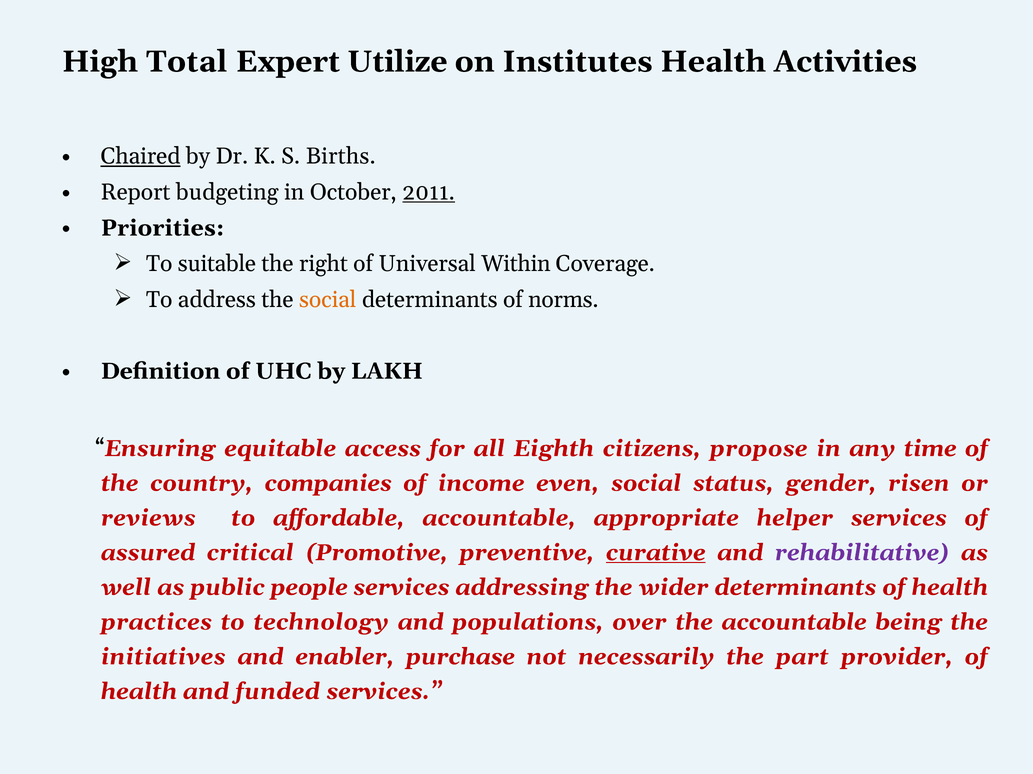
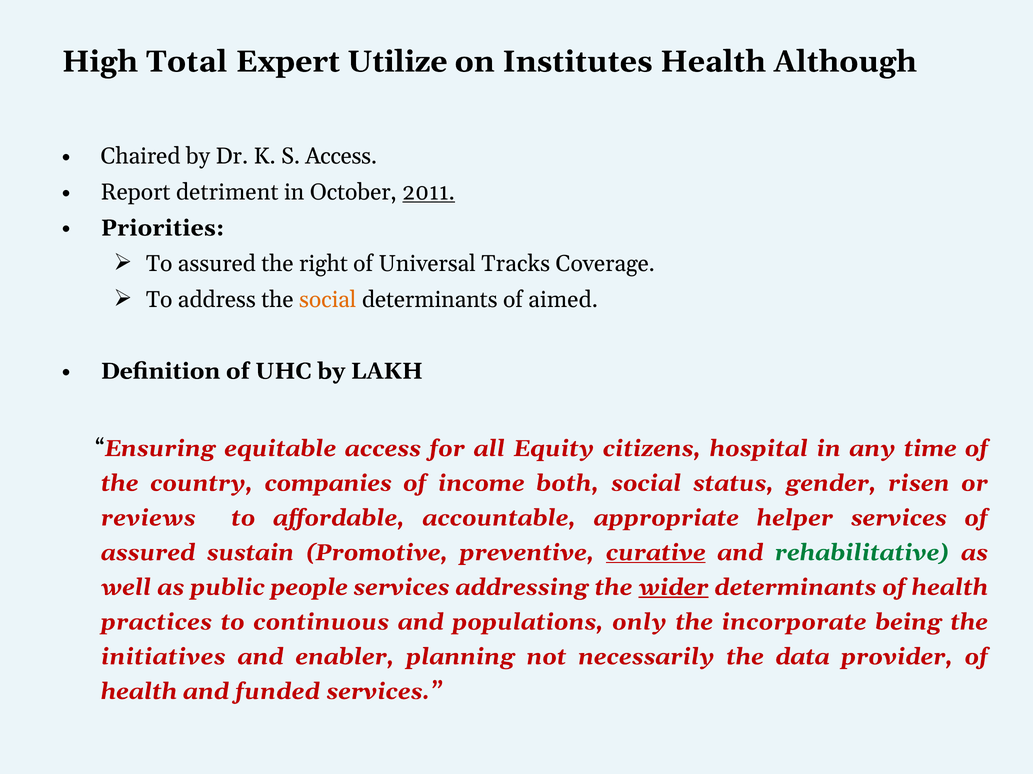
Activities: Activities -> Although
Chaired underline: present -> none
S Births: Births -> Access
budgeting: budgeting -> detriment
To suitable: suitable -> assured
Within: Within -> Tracks
norms: norms -> aimed
Eighth: Eighth -> Equity
propose: propose -> hospital
even: even -> both
critical: critical -> sustain
rehabilitative colour: purple -> green
wider underline: none -> present
technology: technology -> continuous
over: over -> only
the accountable: accountable -> incorporate
purchase: purchase -> planning
part: part -> data
